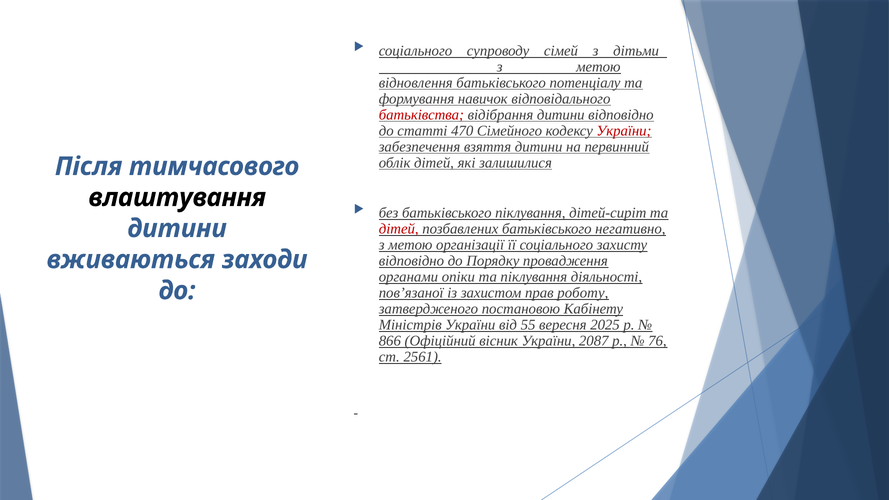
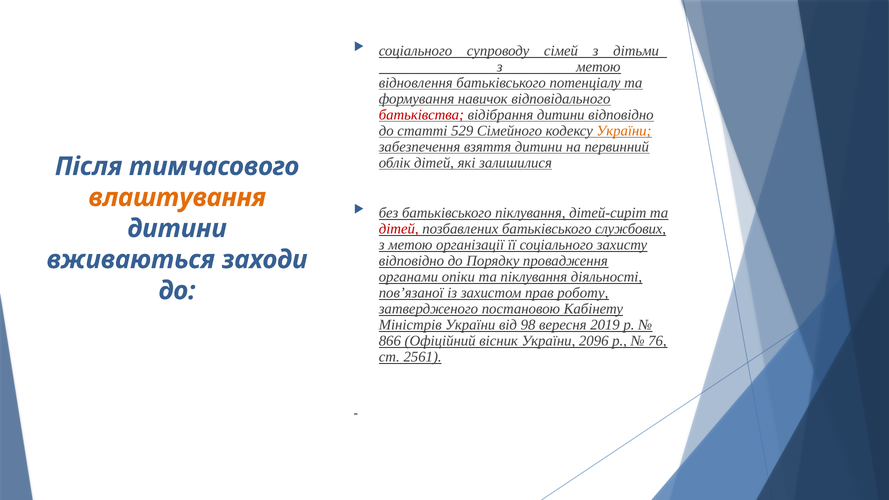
470: 470 -> 529
України at (624, 131) colour: red -> orange
влаштування colour: black -> orange
негативно: негативно -> службових
55: 55 -> 98
2025: 2025 -> 2019
2087: 2087 -> 2096
